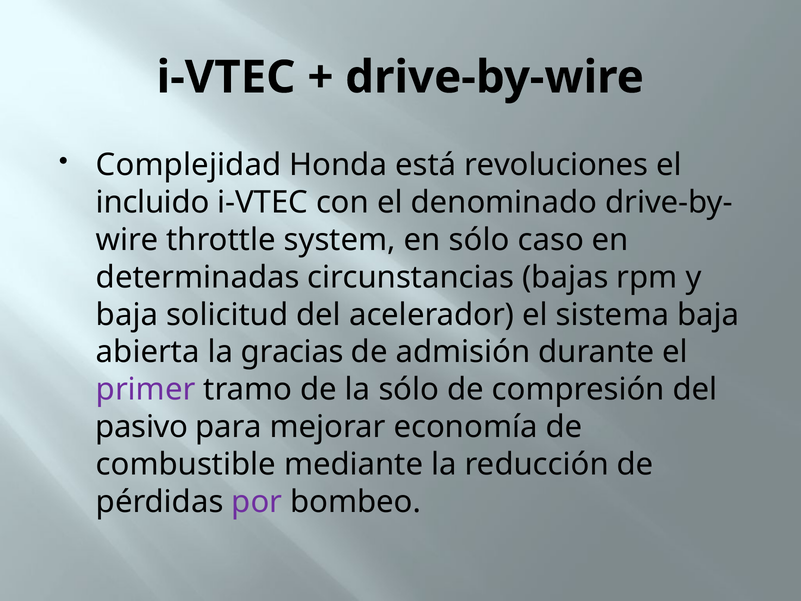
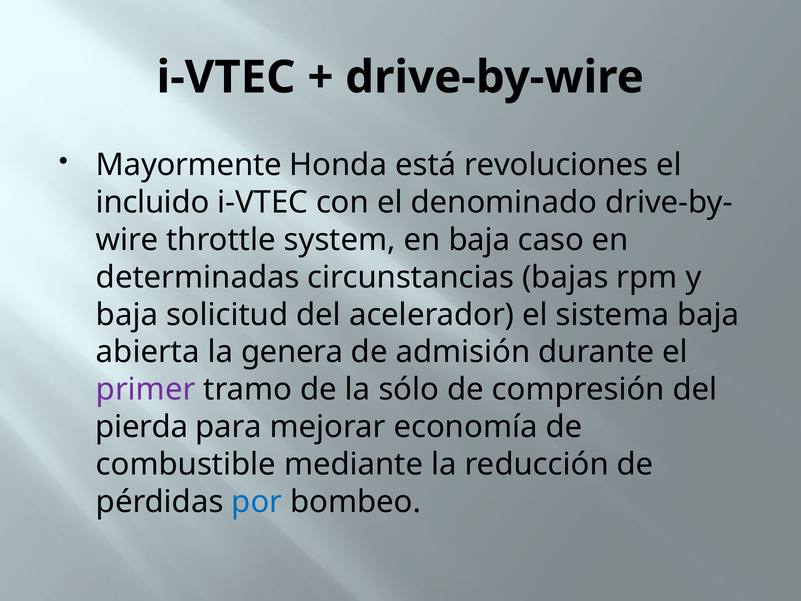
Complejidad: Complejidad -> Mayormente
en sólo: sólo -> baja
gracias: gracias -> genera
pasivo: pasivo -> pierda
por colour: purple -> blue
